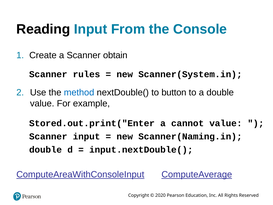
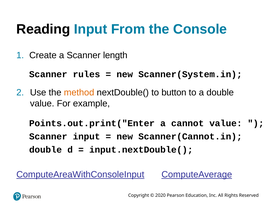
obtain: obtain -> length
method colour: blue -> orange
Stored.out.print("Enter: Stored.out.print("Enter -> Points.out.print("Enter
Scanner(Naming.in: Scanner(Naming.in -> Scanner(Cannot.in
